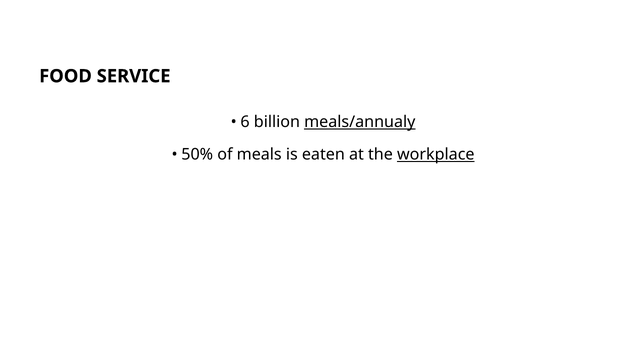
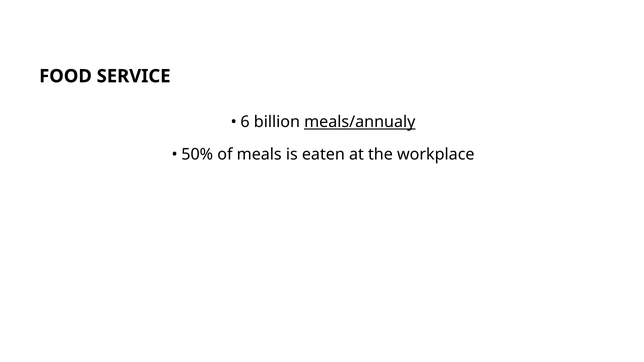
workplace underline: present -> none
